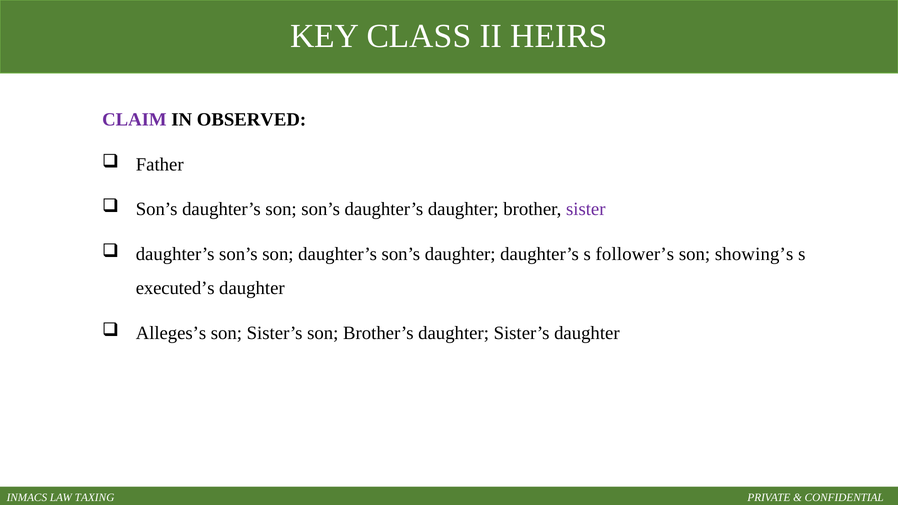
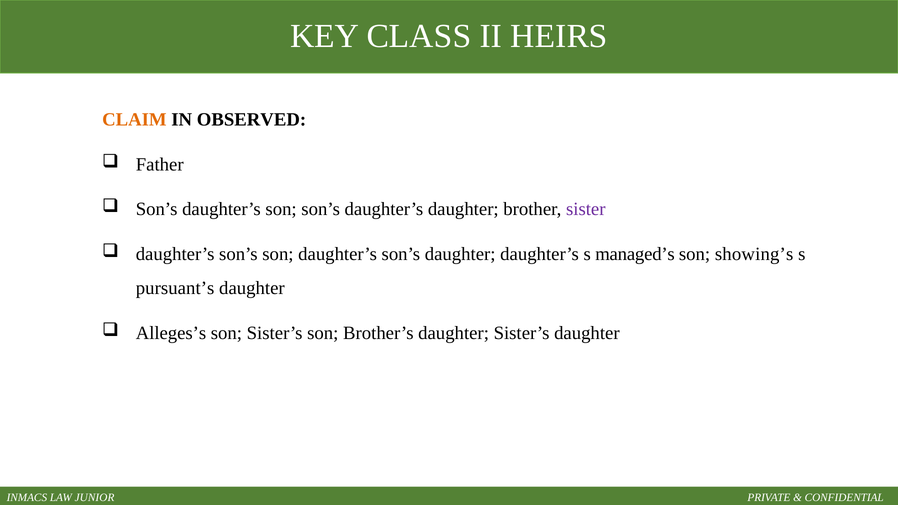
CLAIM colour: purple -> orange
follower’s: follower’s -> managed’s
executed’s: executed’s -> pursuant’s
TAXING: TAXING -> JUNIOR
